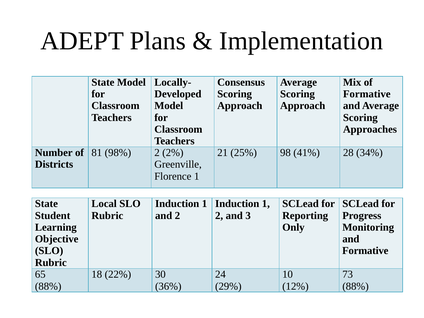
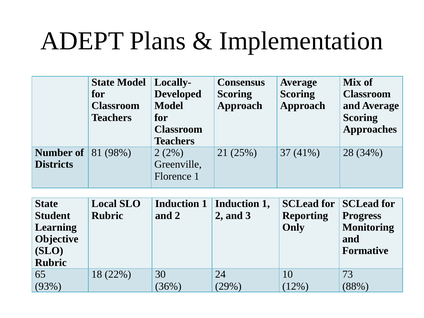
Formative at (367, 94): Formative -> Classroom
98: 98 -> 37
88% at (48, 286): 88% -> 93%
